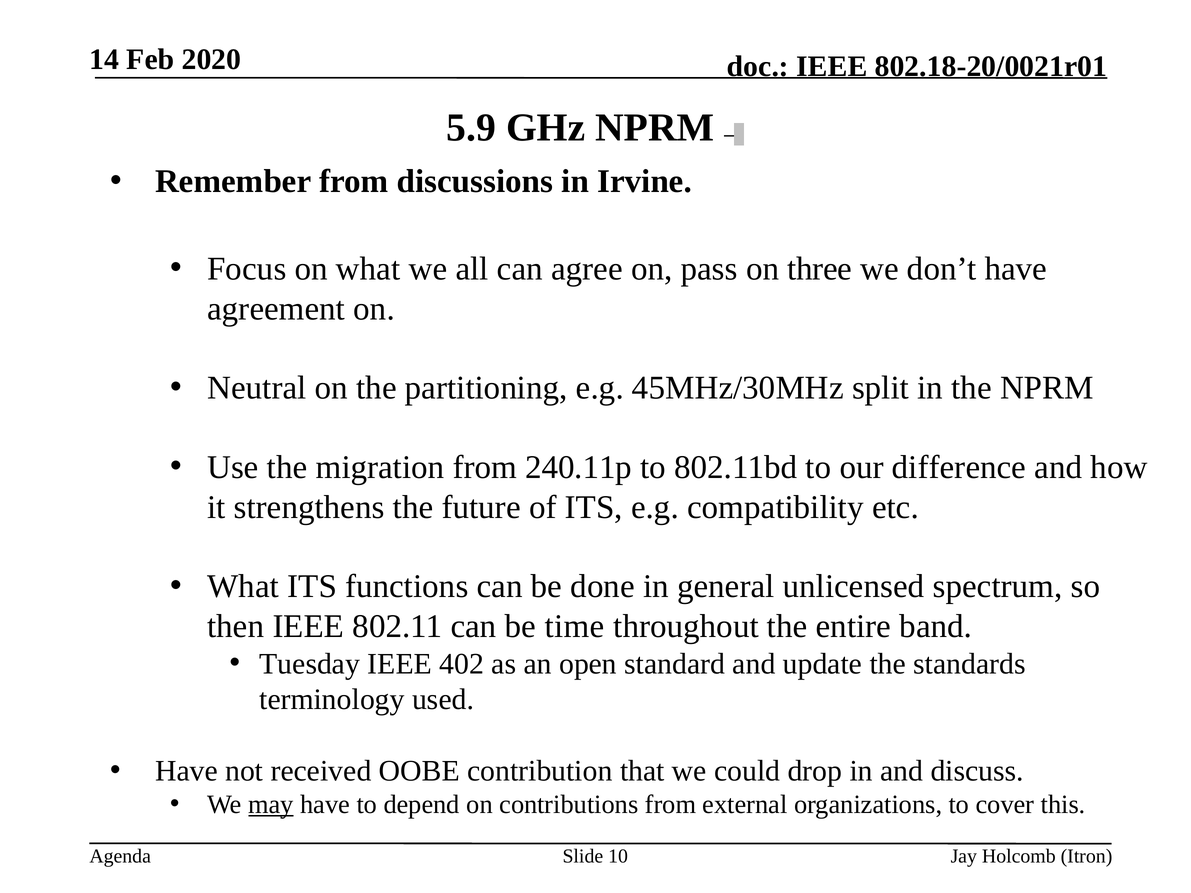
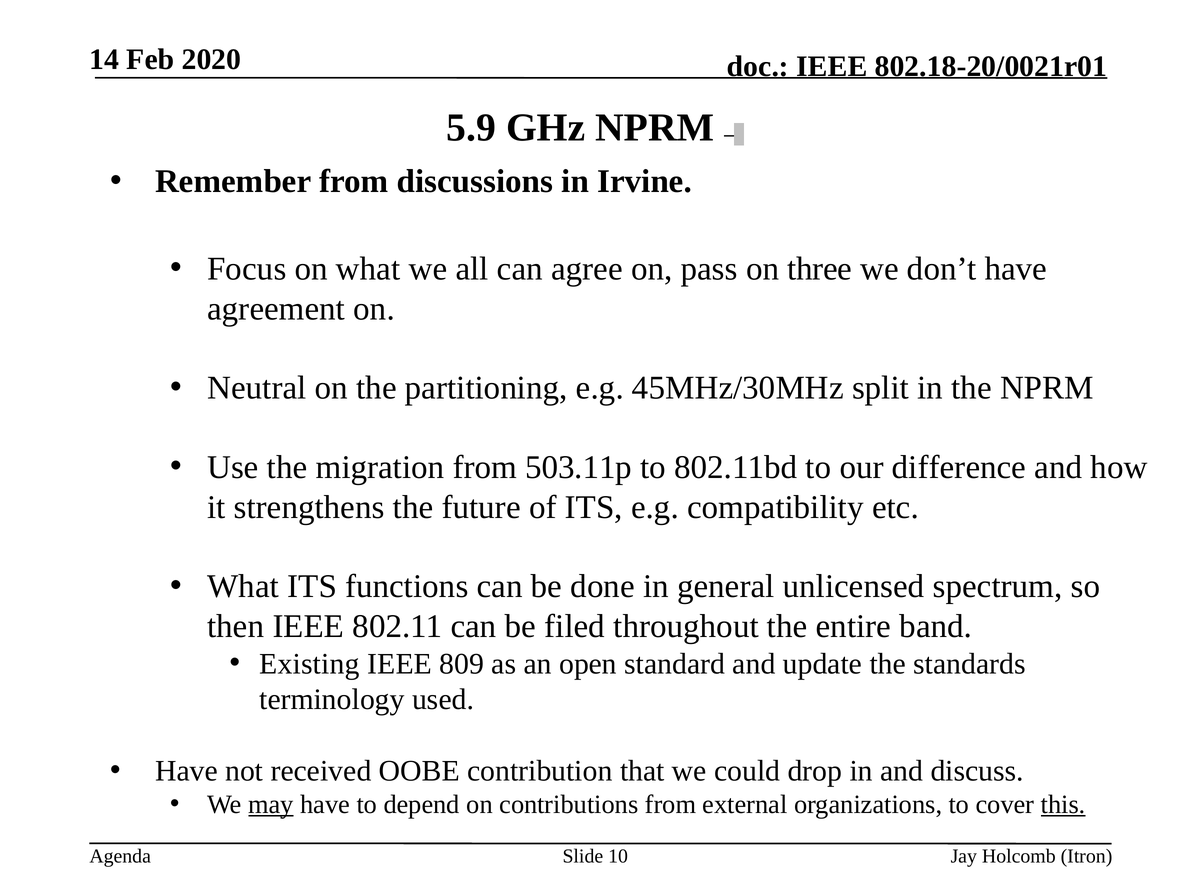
240.11p: 240.11p -> 503.11p
time: time -> filed
Tuesday: Tuesday -> Existing
402: 402 -> 809
this underline: none -> present
